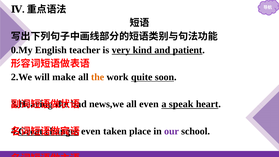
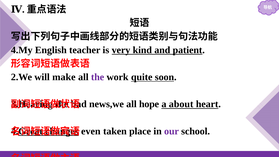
0.My: 0.My -> 4.My
the at (98, 77) colour: orange -> purple
all even: even -> hope
speak: speak -> about
